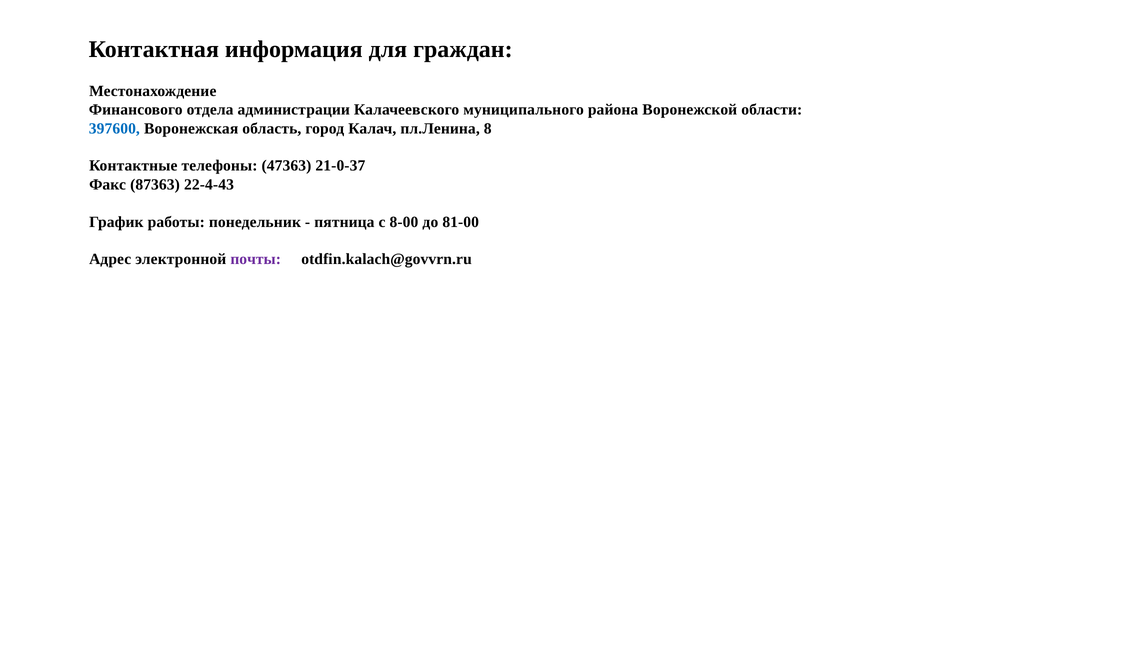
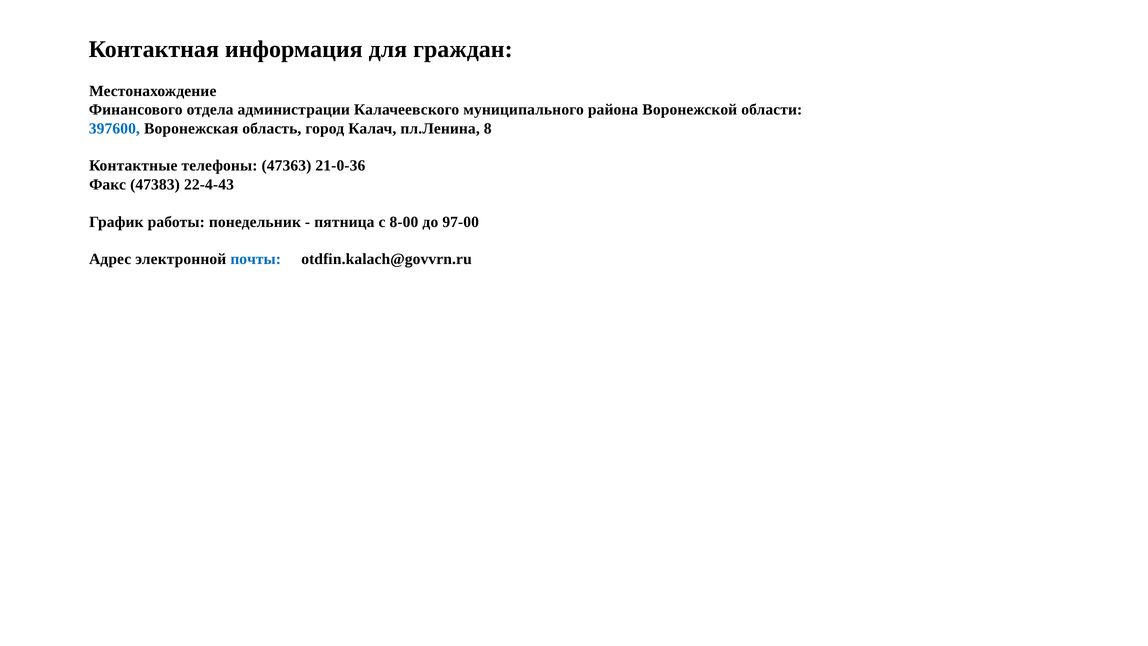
21-0-37: 21-0-37 -> 21-0-36
87363: 87363 -> 47383
81-00: 81-00 -> 97-00
почты colour: purple -> blue
